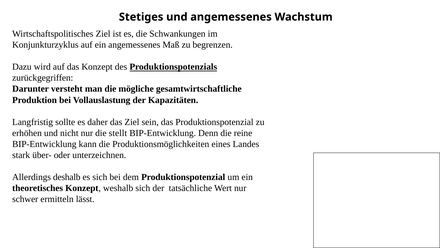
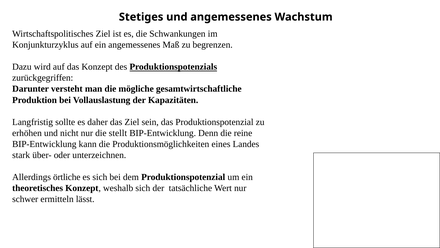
deshalb: deshalb -> örtliche
